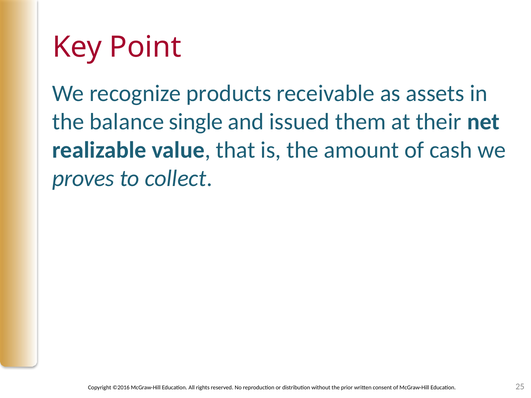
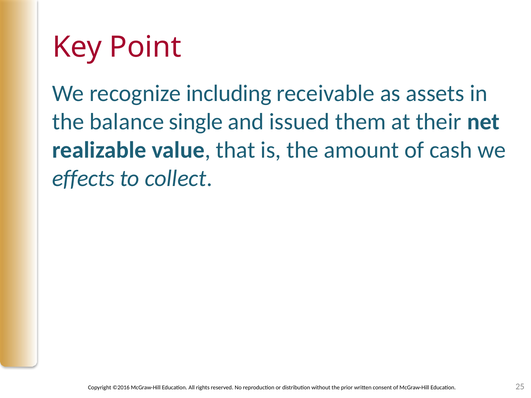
products: products -> including
proves: proves -> effects
